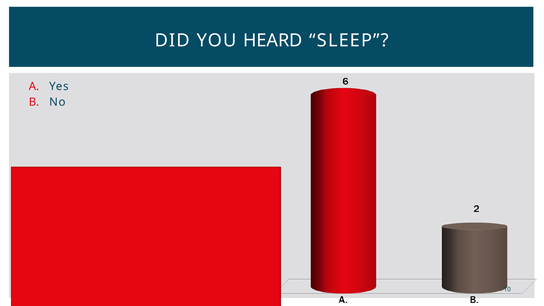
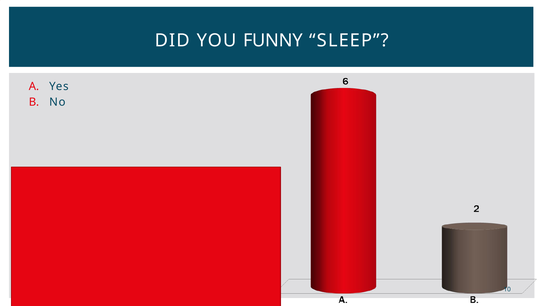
HEARD: HEARD -> FUNNY
